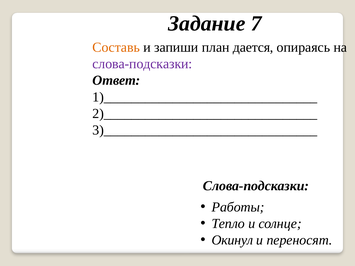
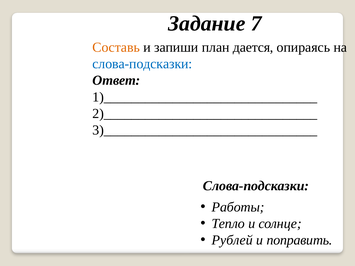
слова-подсказки at (142, 64) colour: purple -> blue
Окинул: Окинул -> Рублей
переносят: переносят -> поправить
